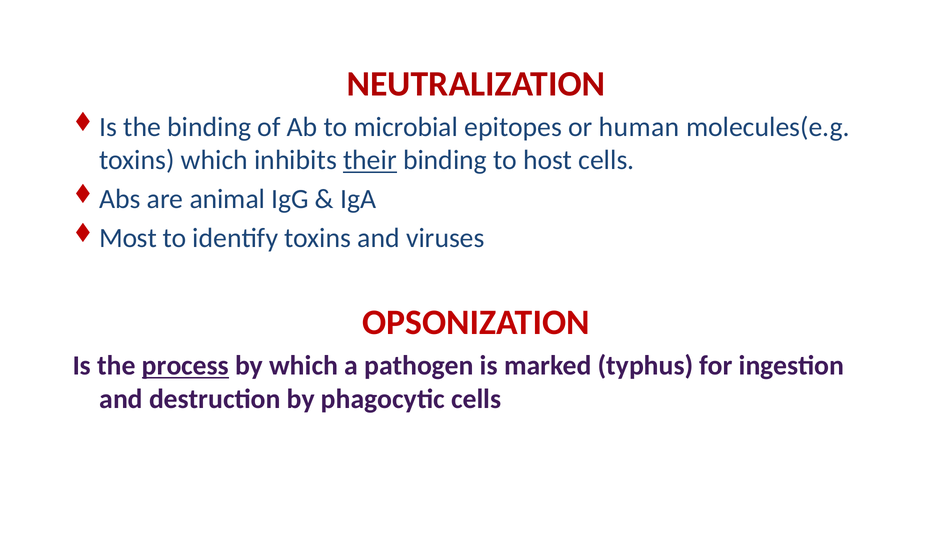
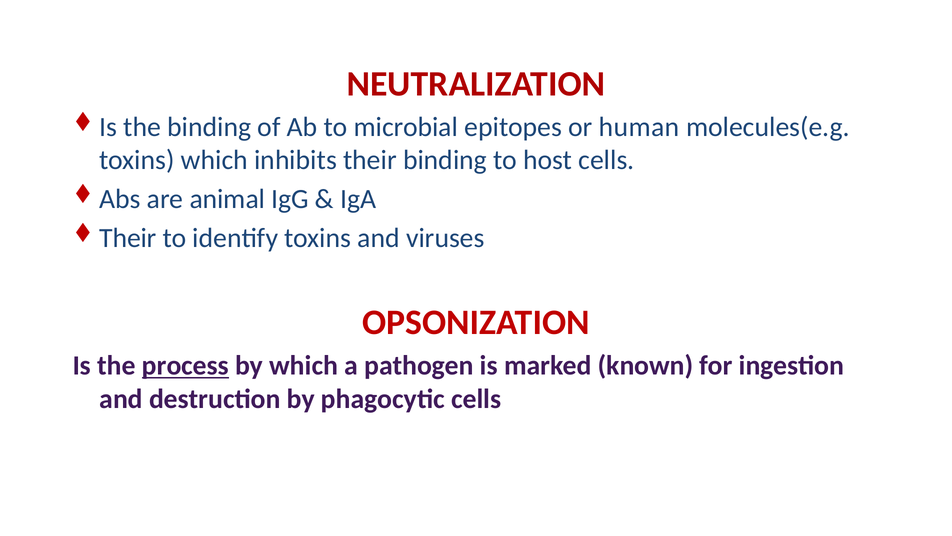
their at (370, 160) underline: present -> none
Most at (128, 238): Most -> Their
typhus: typhus -> known
